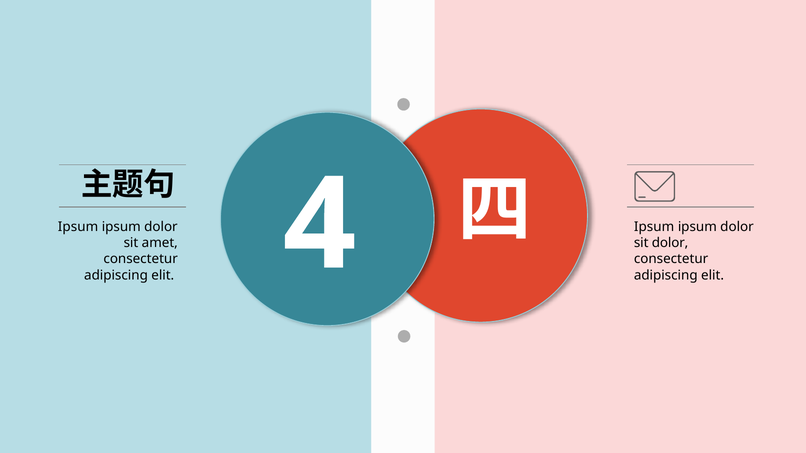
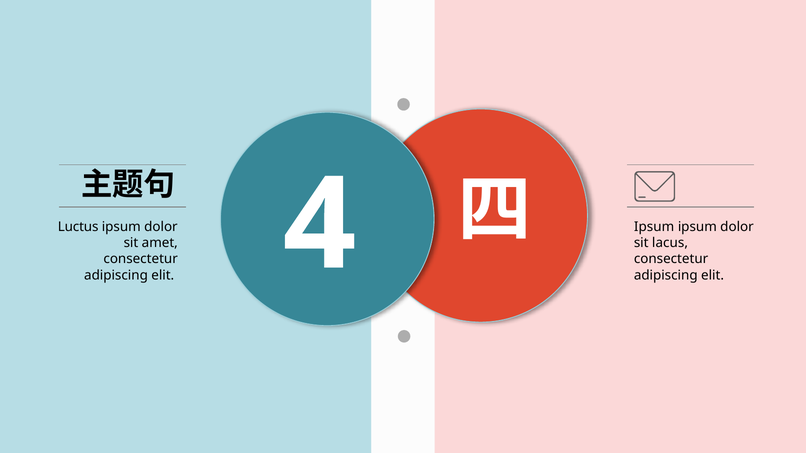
Ipsum at (78, 227): Ipsum -> Luctus
sit dolor: dolor -> lacus
